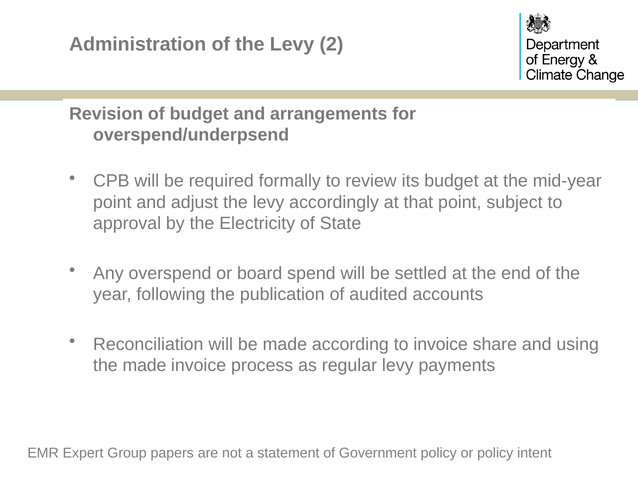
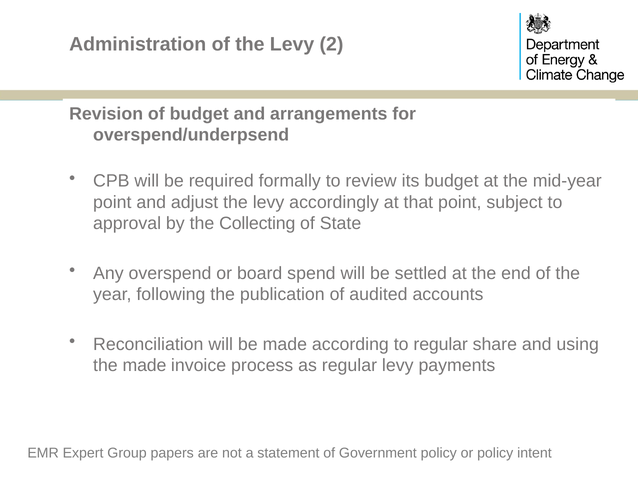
Electricity: Electricity -> Collecting
to invoice: invoice -> regular
